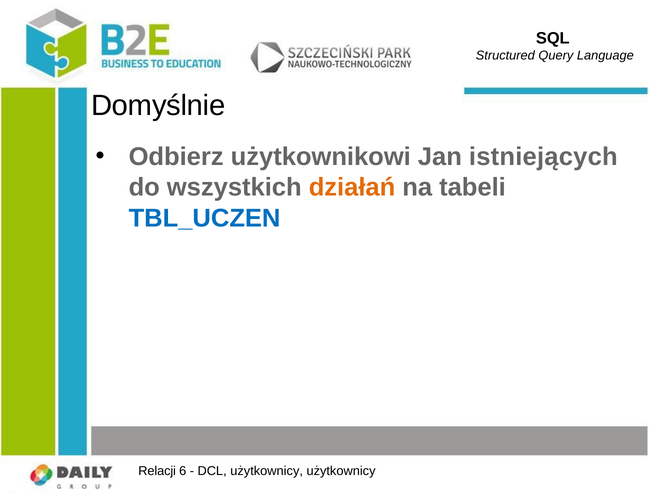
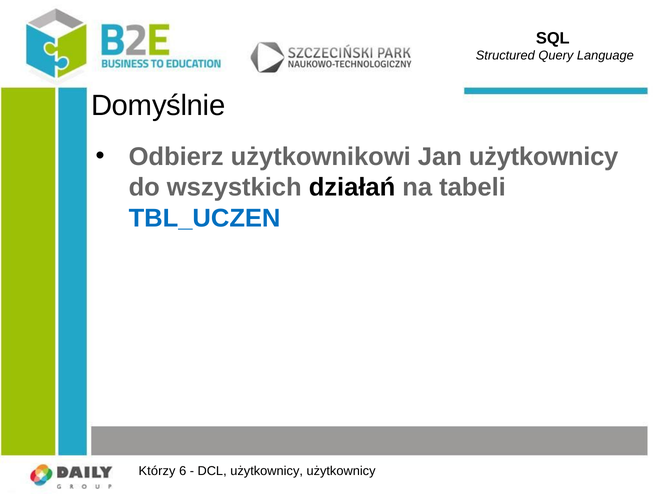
Jan istniejących: istniejących -> użytkownicy
działań colour: orange -> black
Relacji: Relacji -> Którzy
